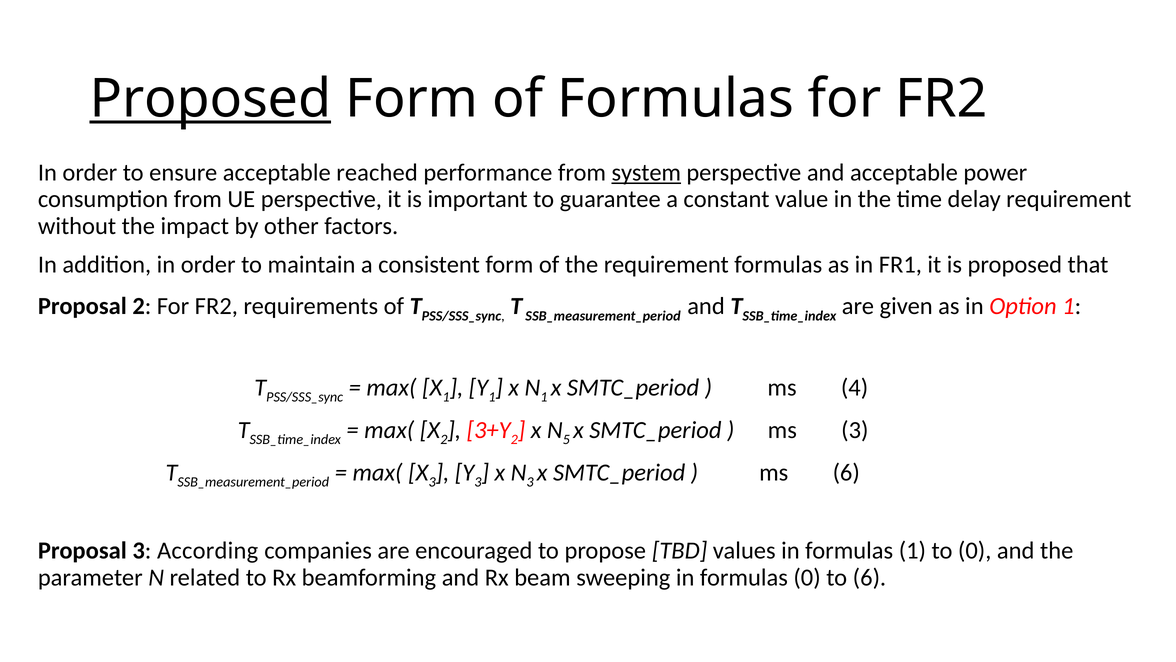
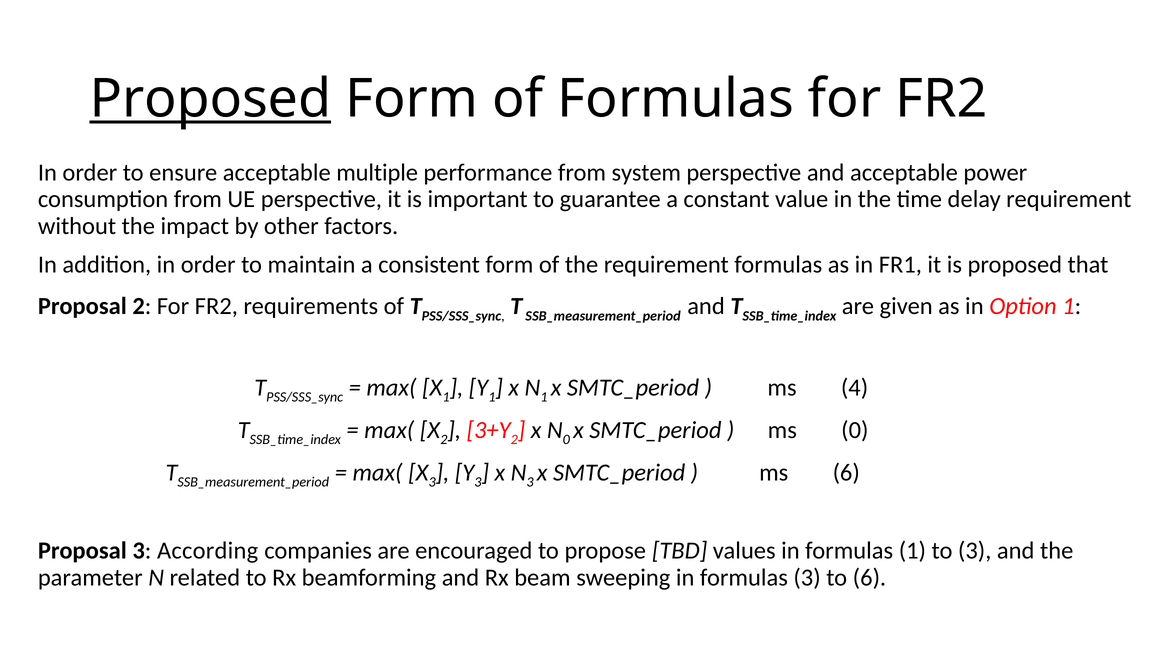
reached: reached -> multiple
system underline: present -> none
N 5: 5 -> 0
ms 3: 3 -> 0
to 0: 0 -> 3
formulas 0: 0 -> 3
